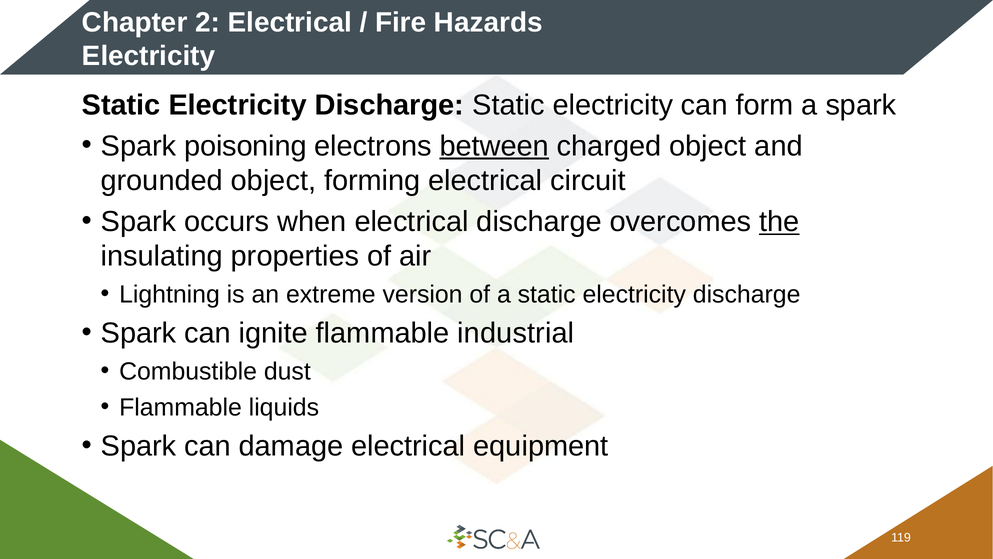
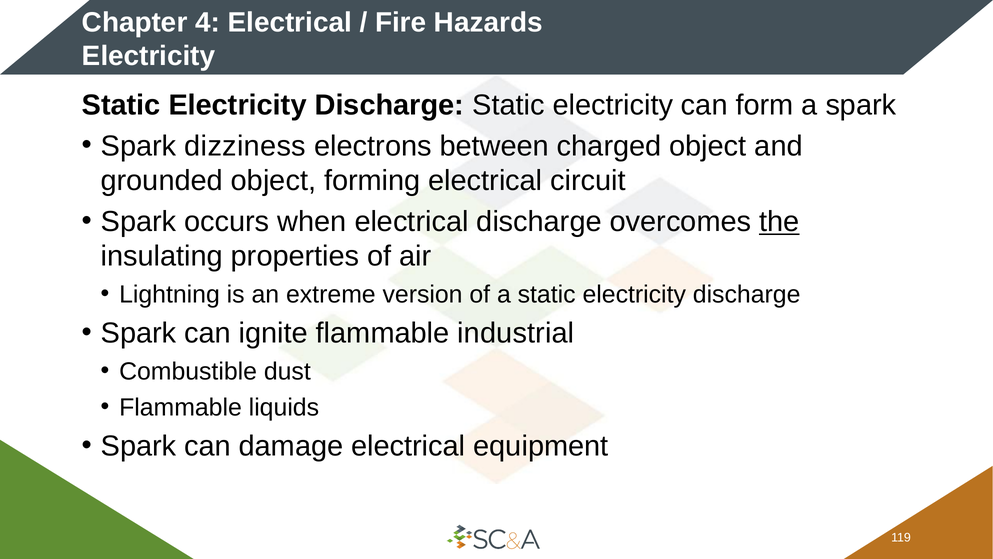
2: 2 -> 4
poisoning: poisoning -> dizziness
between underline: present -> none
